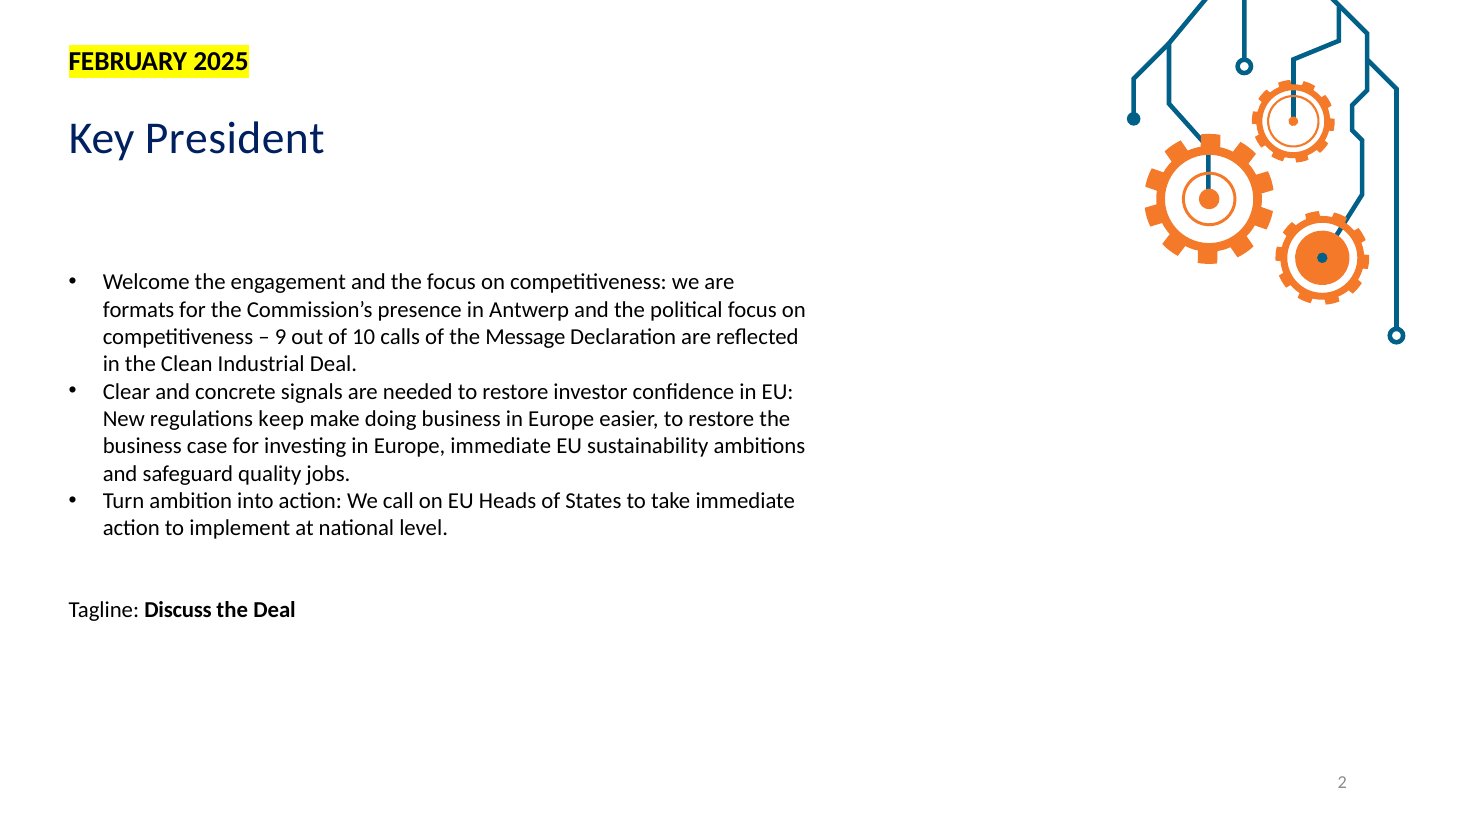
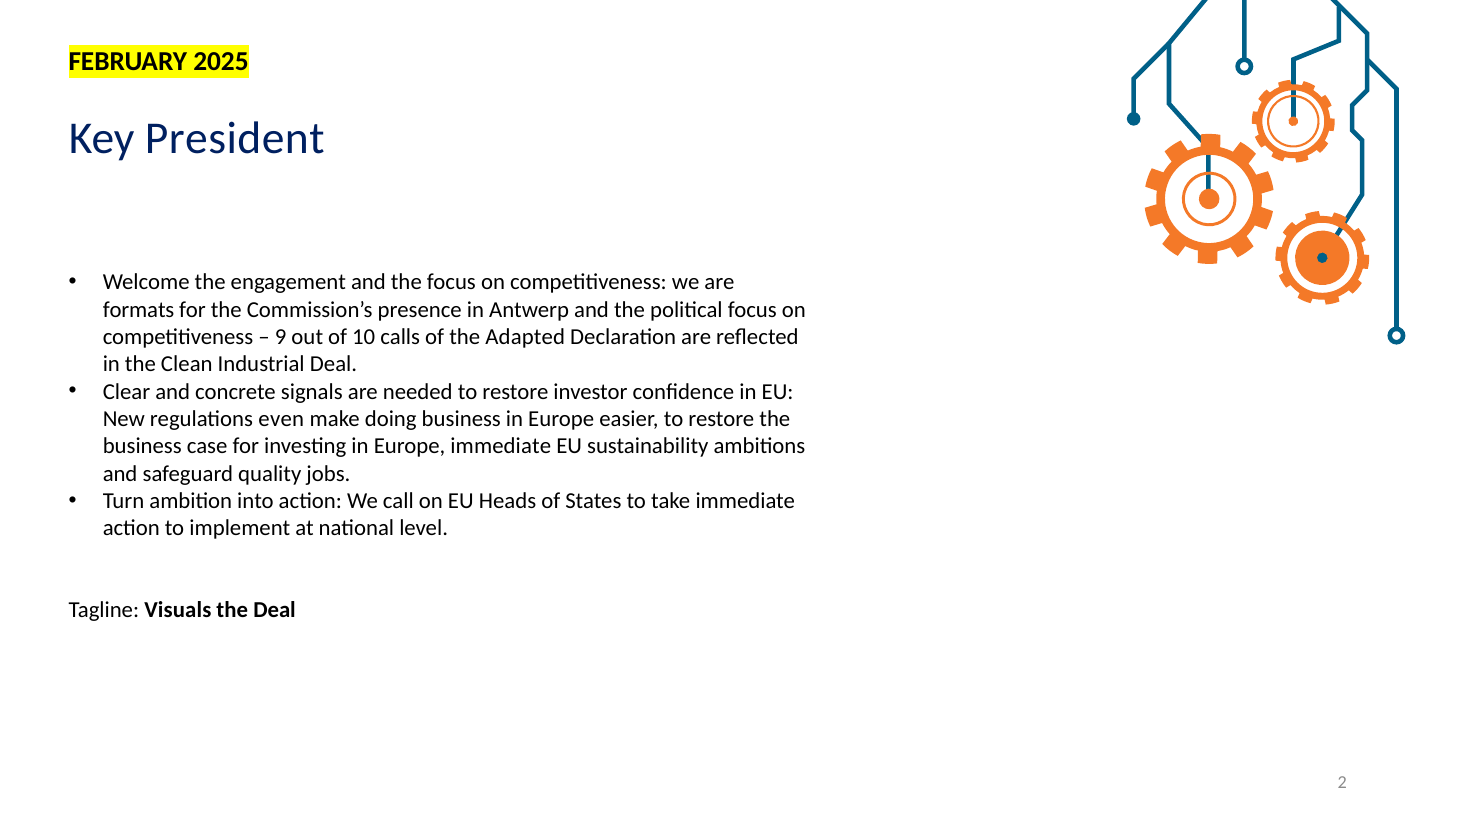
Message: Message -> Adapted
keep: keep -> even
Discuss: Discuss -> Visuals
